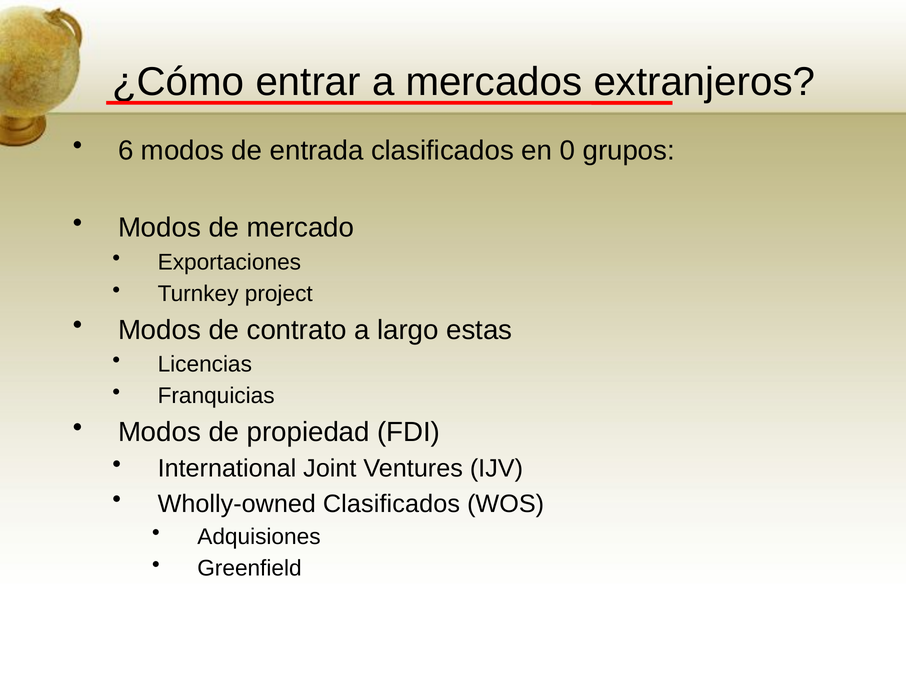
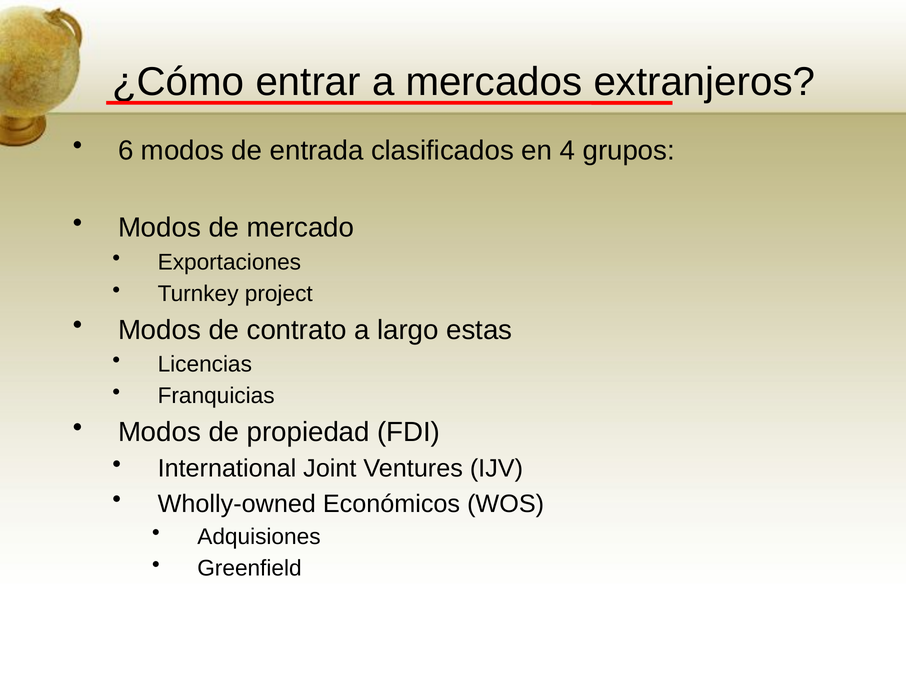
0: 0 -> 4
Wholly-owned Clasificados: Clasificados -> Económicos
